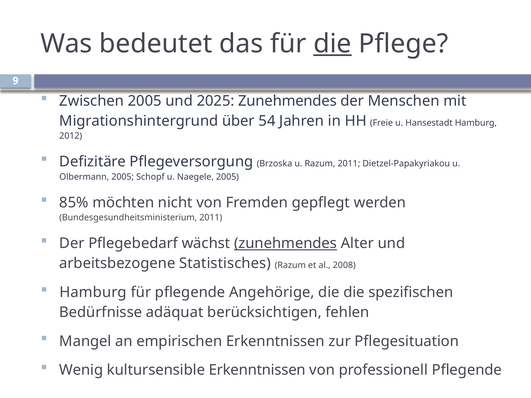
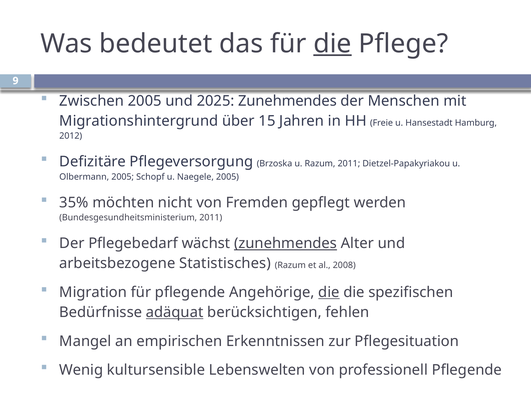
54: 54 -> 15
85%: 85% -> 35%
Hamburg at (93, 292): Hamburg -> Migration
die at (329, 292) underline: none -> present
adäquat underline: none -> present
kultursensible Erkenntnissen: Erkenntnissen -> Lebenswelten
